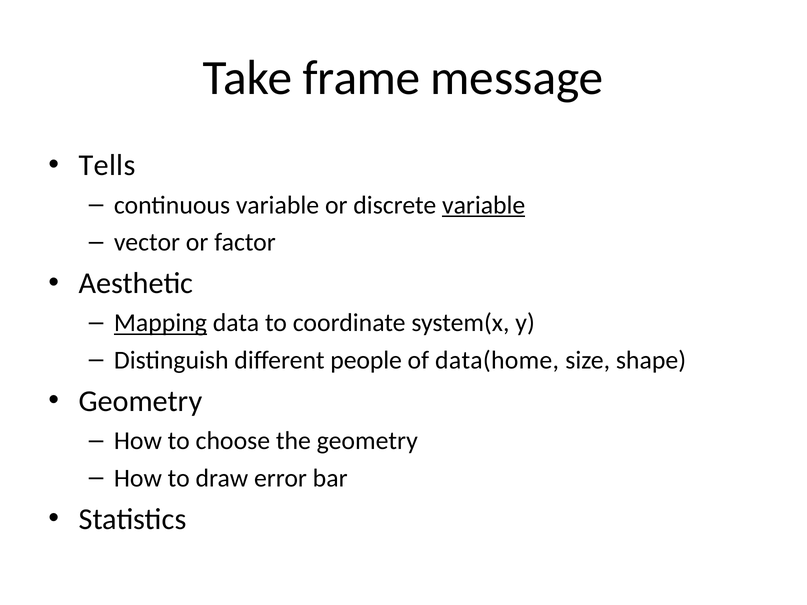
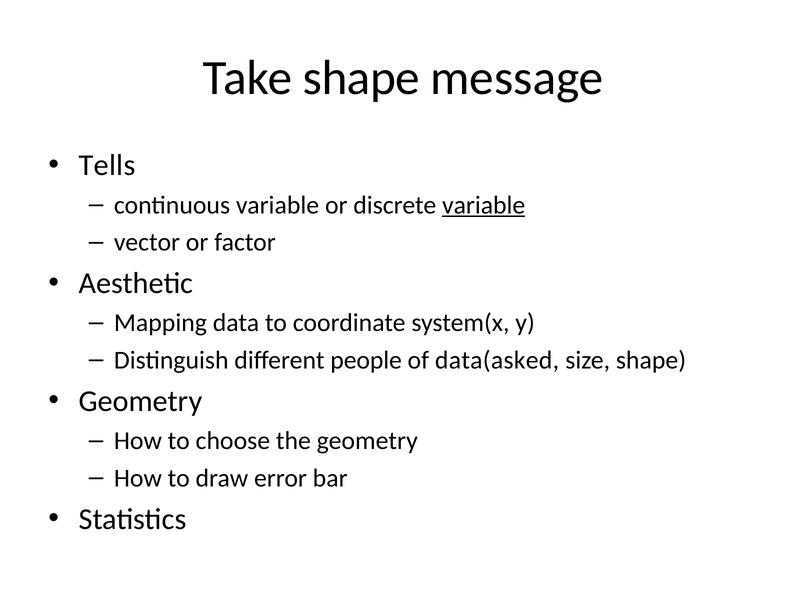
Take frame: frame -> shape
Mapping underline: present -> none
data(home: data(home -> data(asked
